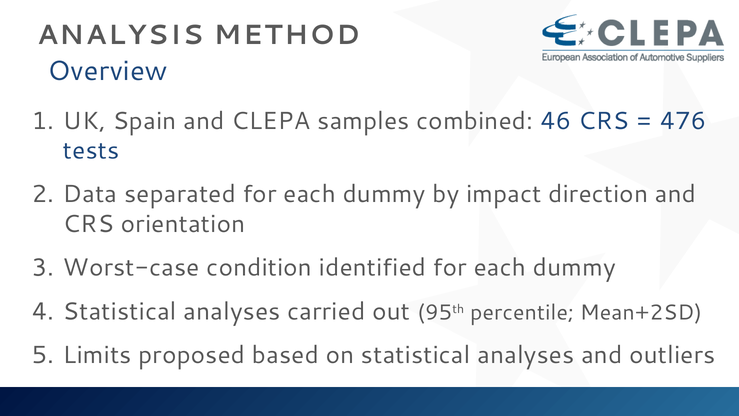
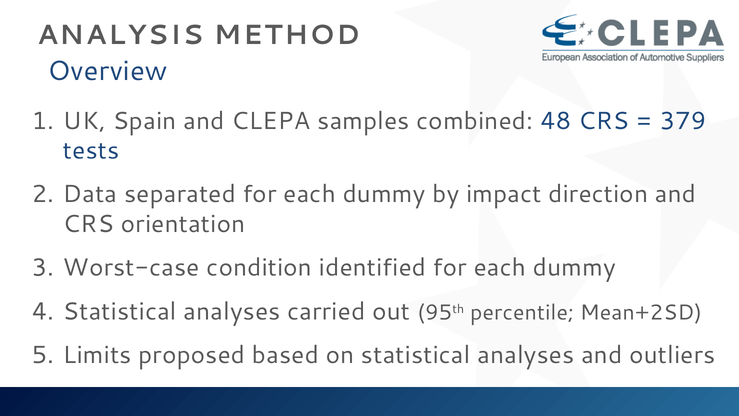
46: 46 -> 48
476: 476 -> 379
